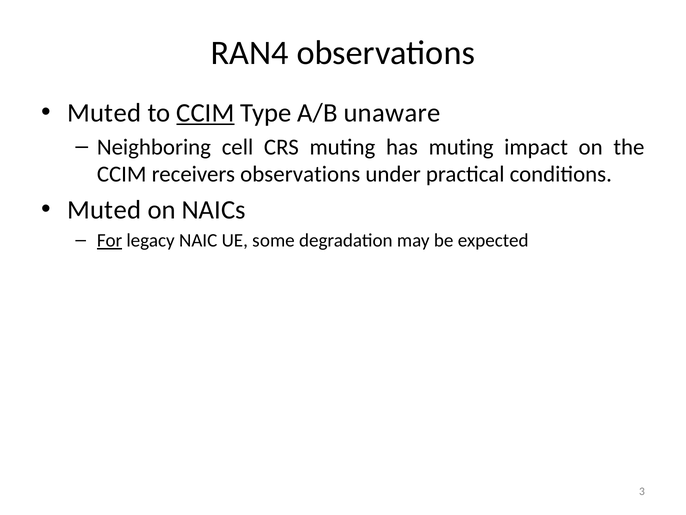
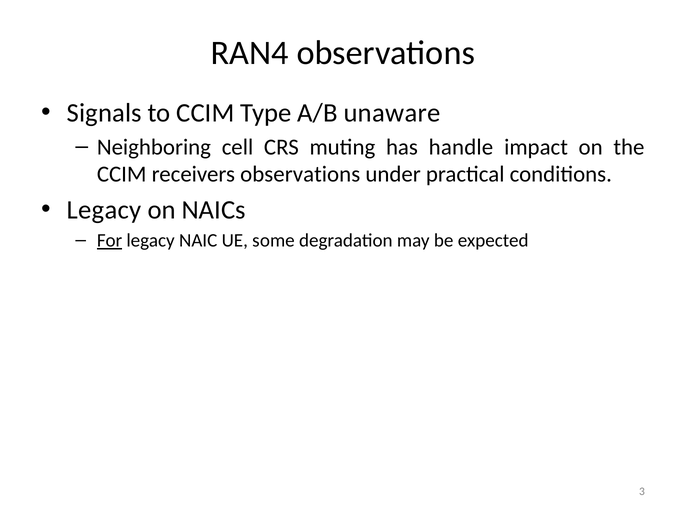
Muted at (104, 113): Muted -> Signals
CCIM at (205, 113) underline: present -> none
has muting: muting -> handle
Muted at (104, 210): Muted -> Legacy
